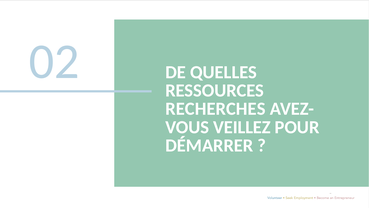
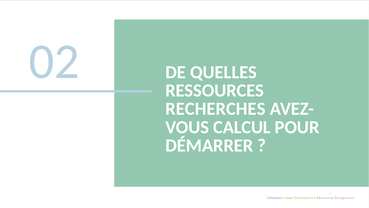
VEILLEZ: VEILLEZ -> CALCUL
